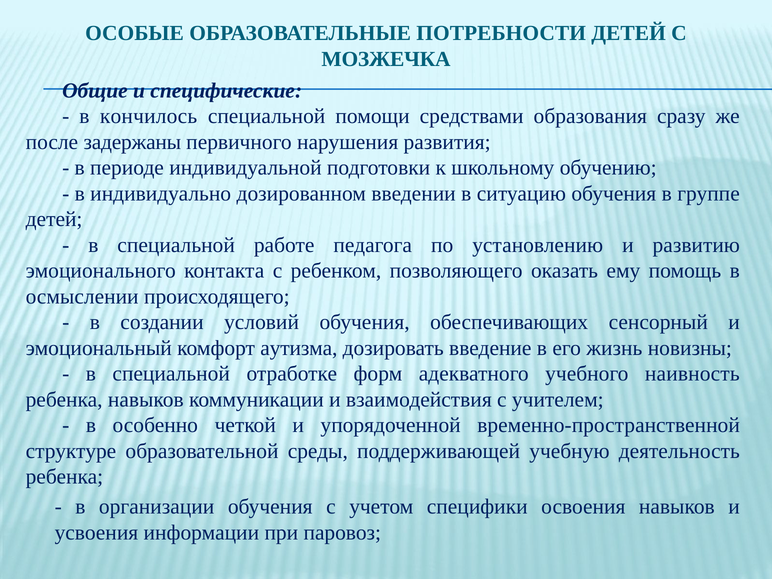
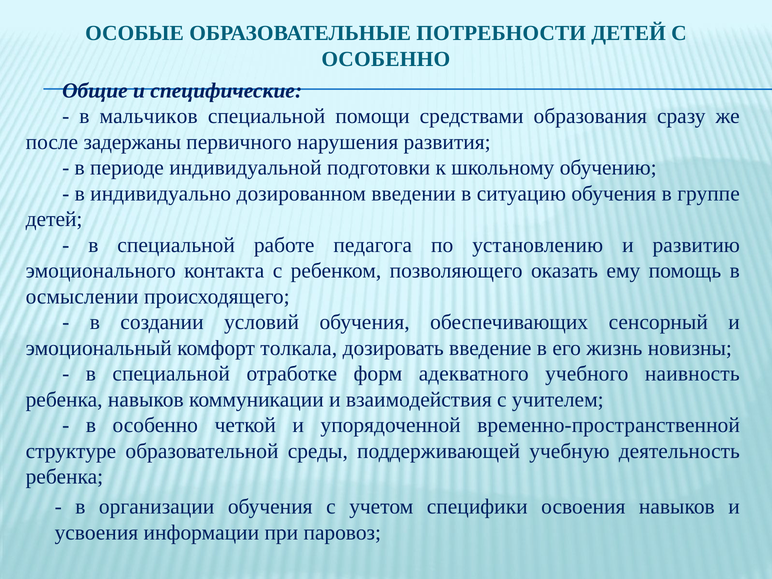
МОЗЖЕЧКА at (386, 59): МОЗЖЕЧКА -> ОСОБЕННО
кончилось: кончилось -> мальчиков
аутизма: аутизма -> толкала
